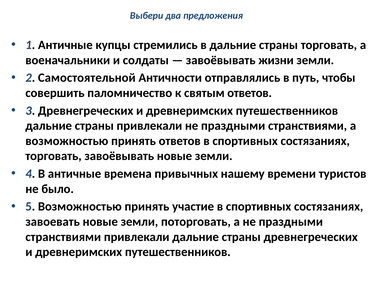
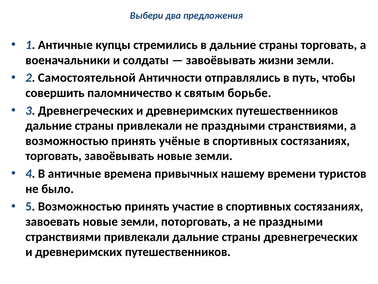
святым ответов: ответов -> борьбе
принять ответов: ответов -> учёные
